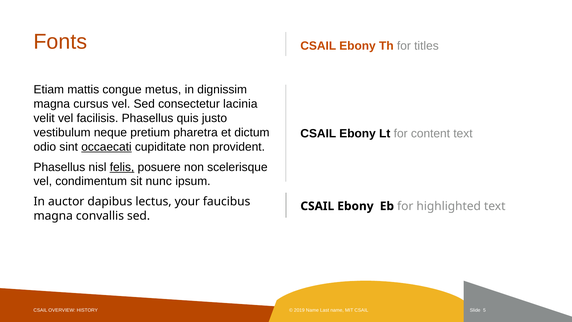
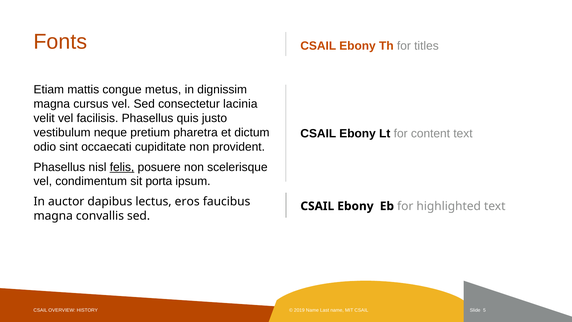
occaecati underline: present -> none
nunc: nunc -> porta
your: your -> eros
